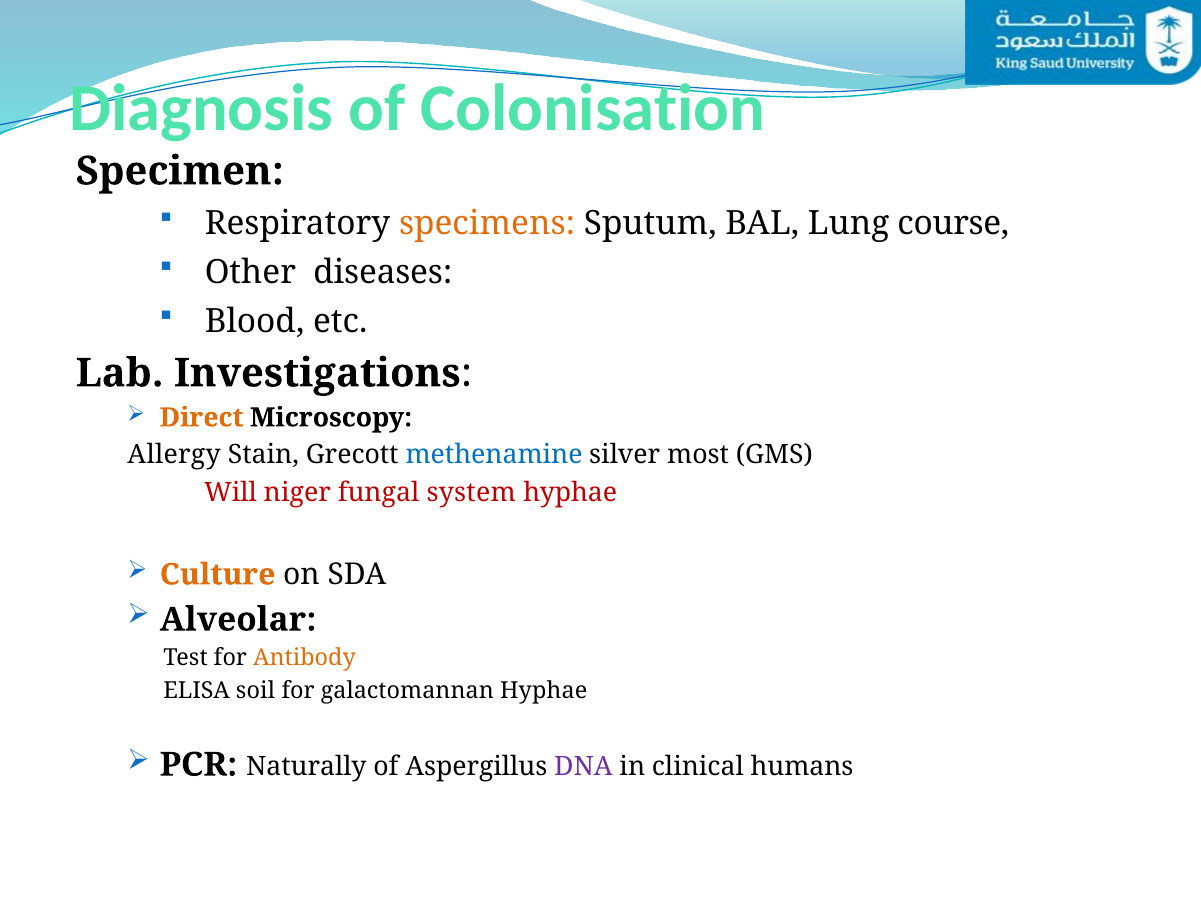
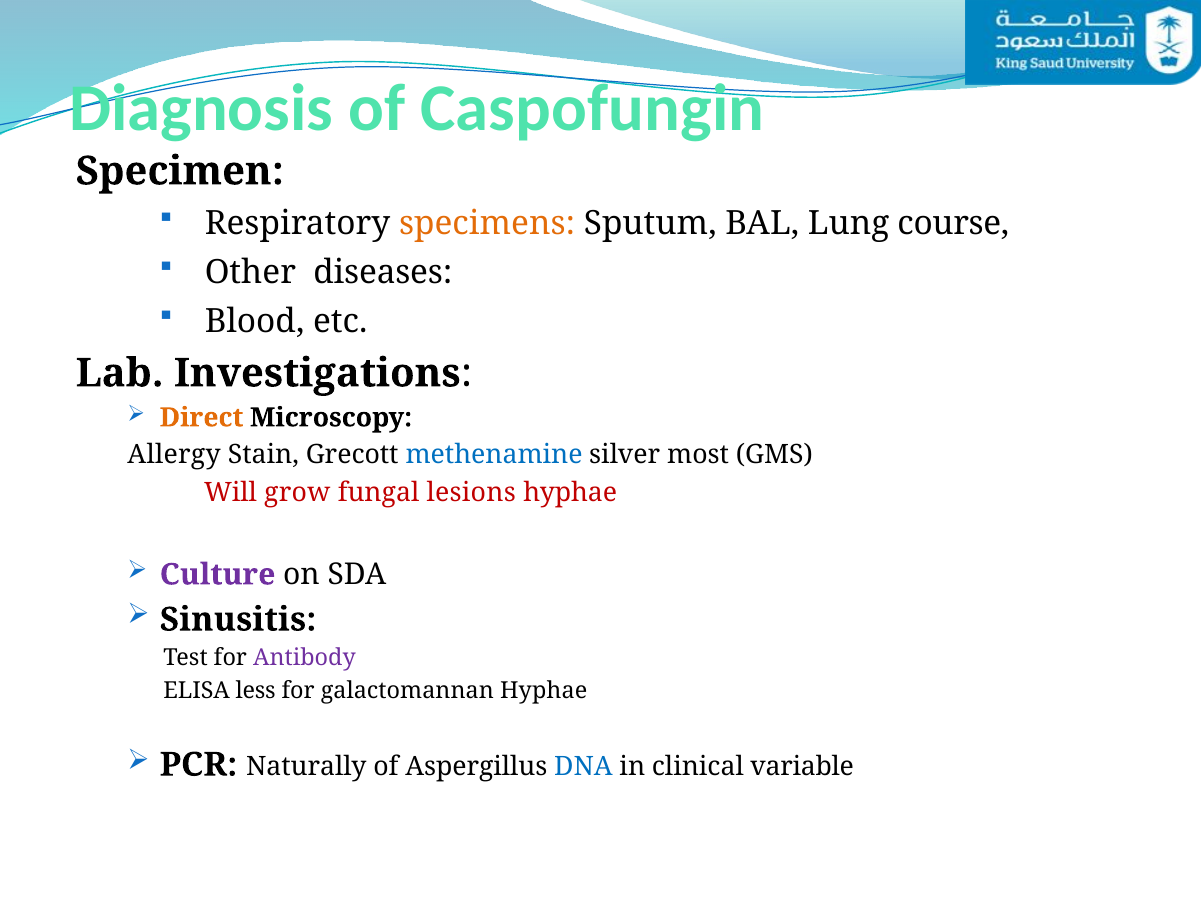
Colonisation: Colonisation -> Caspofungin
niger: niger -> grow
system: system -> lesions
Culture colour: orange -> purple
Alveolar: Alveolar -> Sinusitis
Antibody colour: orange -> purple
soil: soil -> less
DNA colour: purple -> blue
humans: humans -> variable
